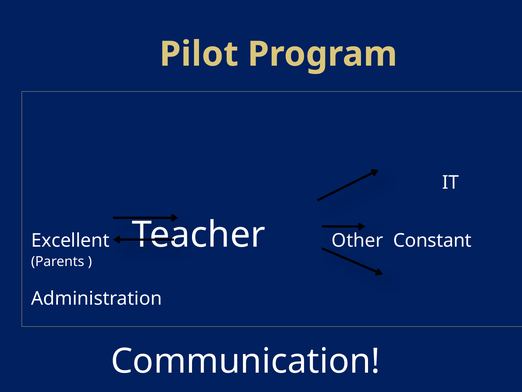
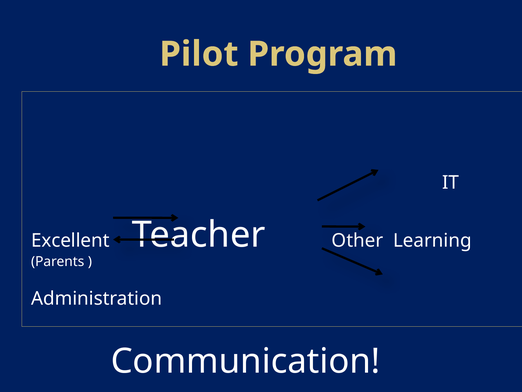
Constant: Constant -> Learning
